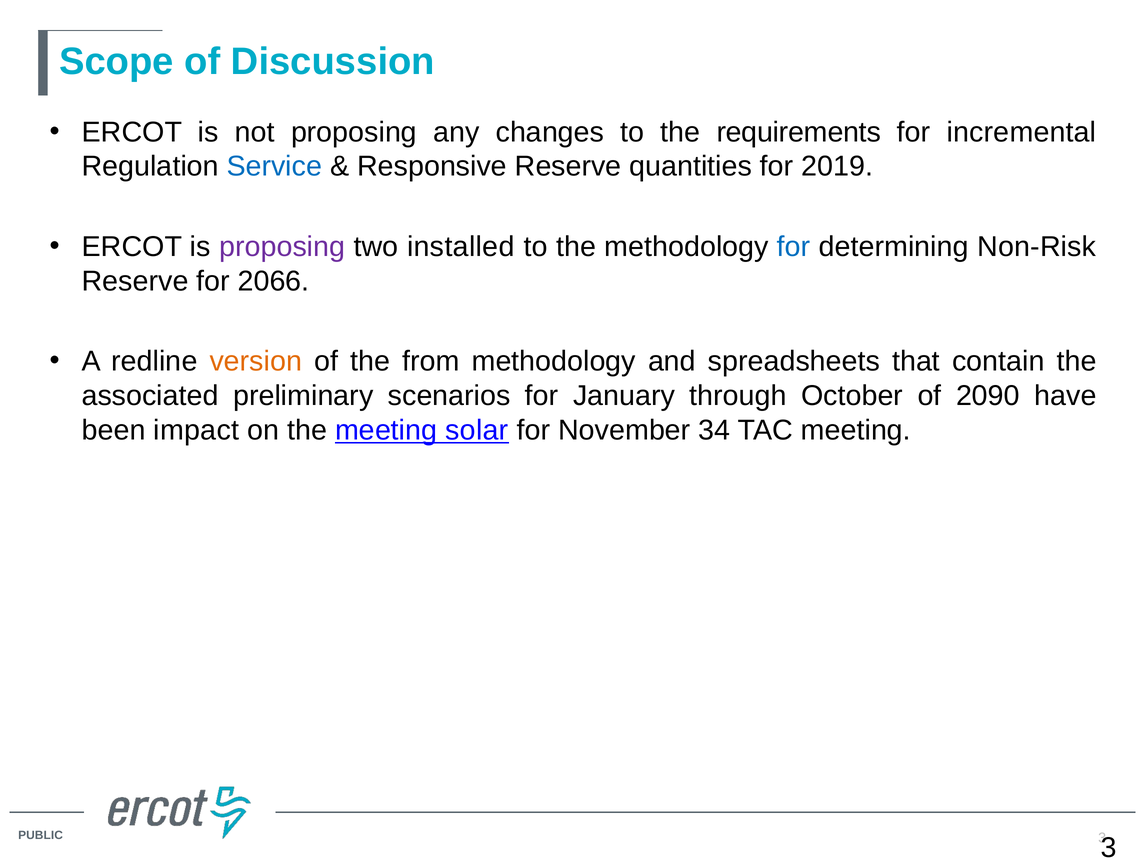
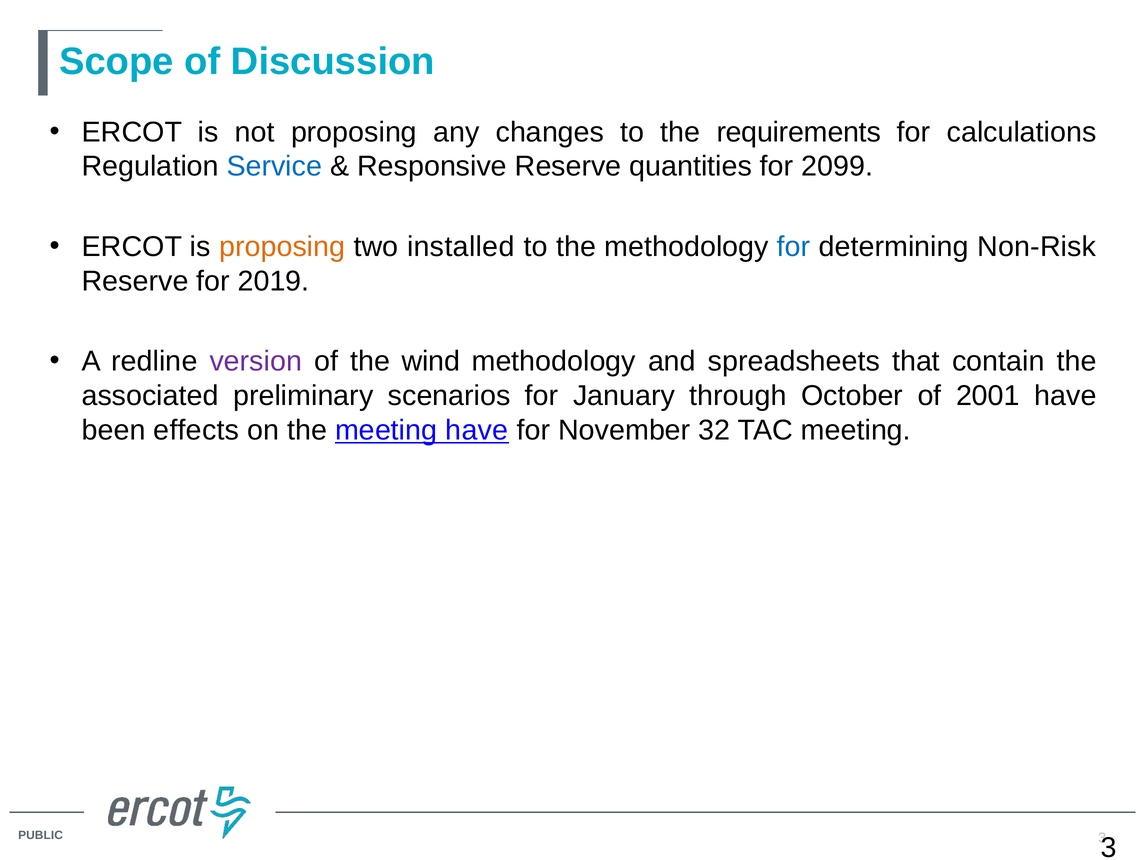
incremental: incremental -> calculations
2019: 2019 -> 2099
proposing at (282, 247) colour: purple -> orange
2066: 2066 -> 2019
version colour: orange -> purple
from: from -> wind
2090: 2090 -> 2001
impact: impact -> effects
meeting solar: solar -> have
34: 34 -> 32
